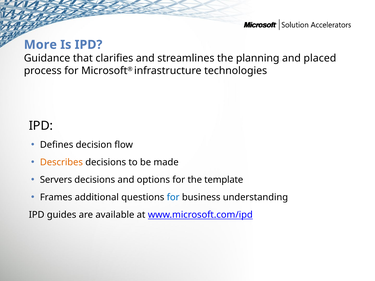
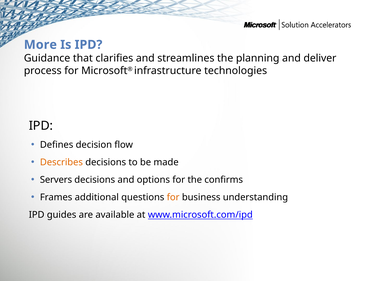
placed: placed -> deliver
template: template -> confirms
for at (173, 198) colour: blue -> orange
